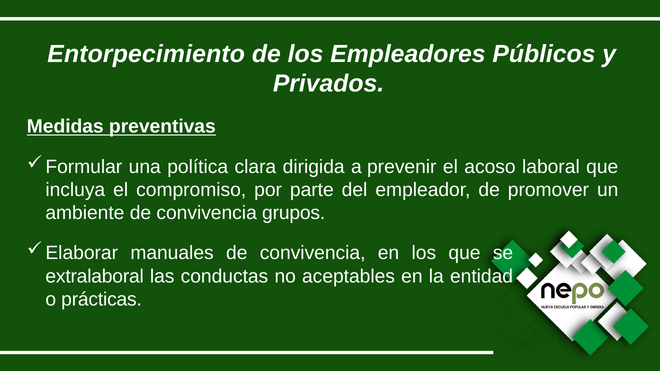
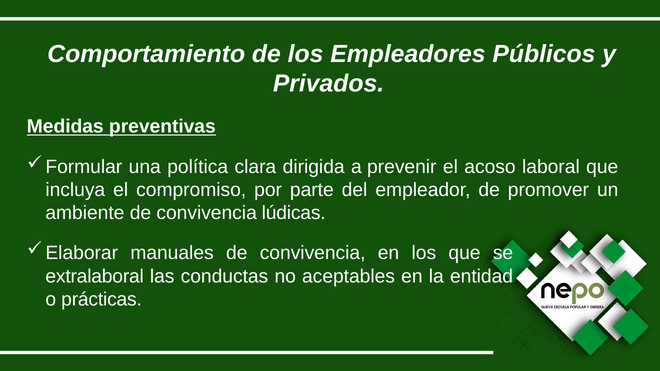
Entorpecimiento: Entorpecimiento -> Comportamiento
grupos: grupos -> lúdicas
